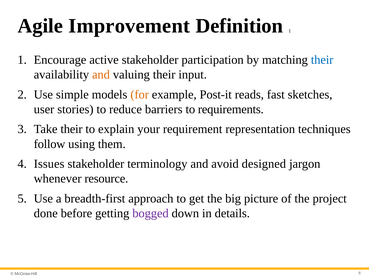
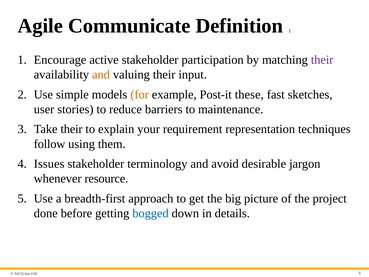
Improvement: Improvement -> Communicate
their at (322, 60) colour: blue -> purple
reads: reads -> these
requirements: requirements -> maintenance
designed: designed -> desirable
bogged colour: purple -> blue
